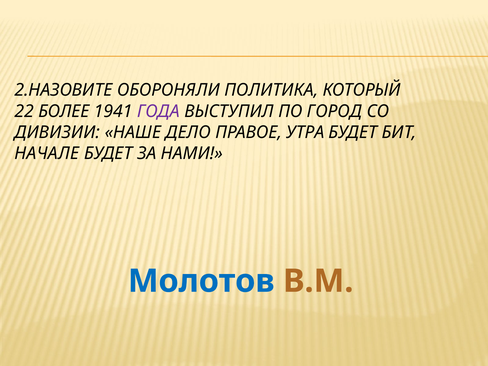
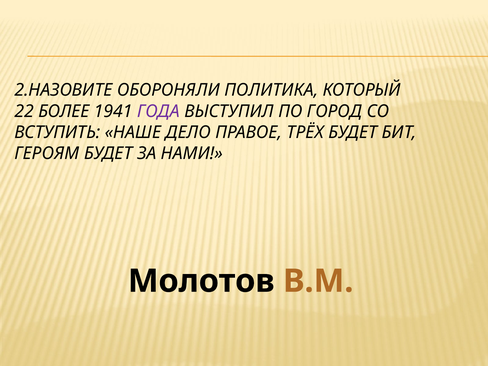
ДИВИЗИИ: ДИВИЗИИ -> ВСТУПИТЬ
УТРА: УТРА -> ТРЁХ
НАЧАЛЕ: НАЧАЛЕ -> ГЕРОЯМ
Молотов colour: blue -> black
